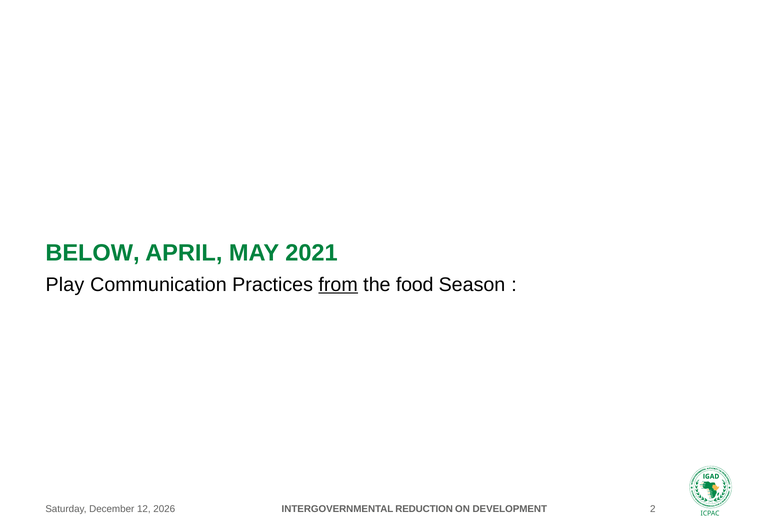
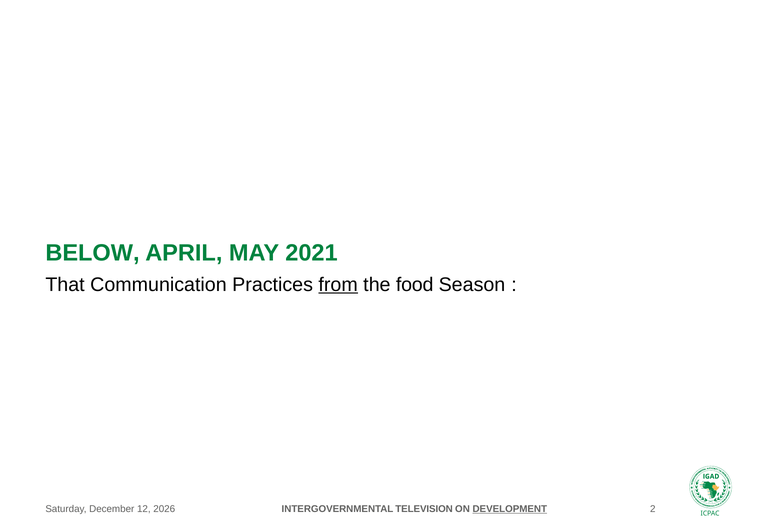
Play: Play -> That
REDUCTION: REDUCTION -> TELEVISION
DEVELOPMENT underline: none -> present
